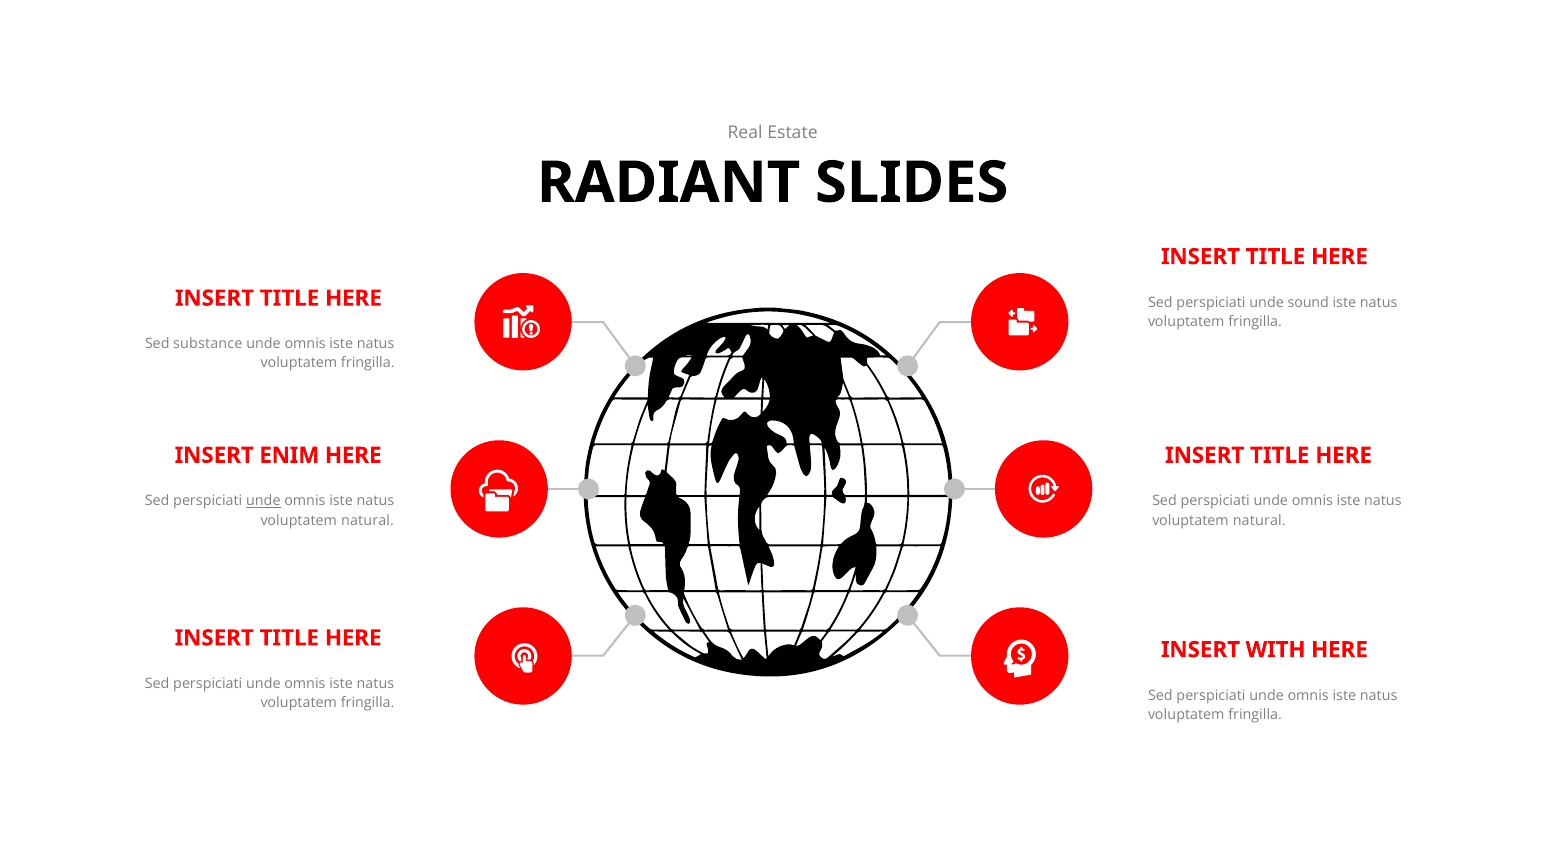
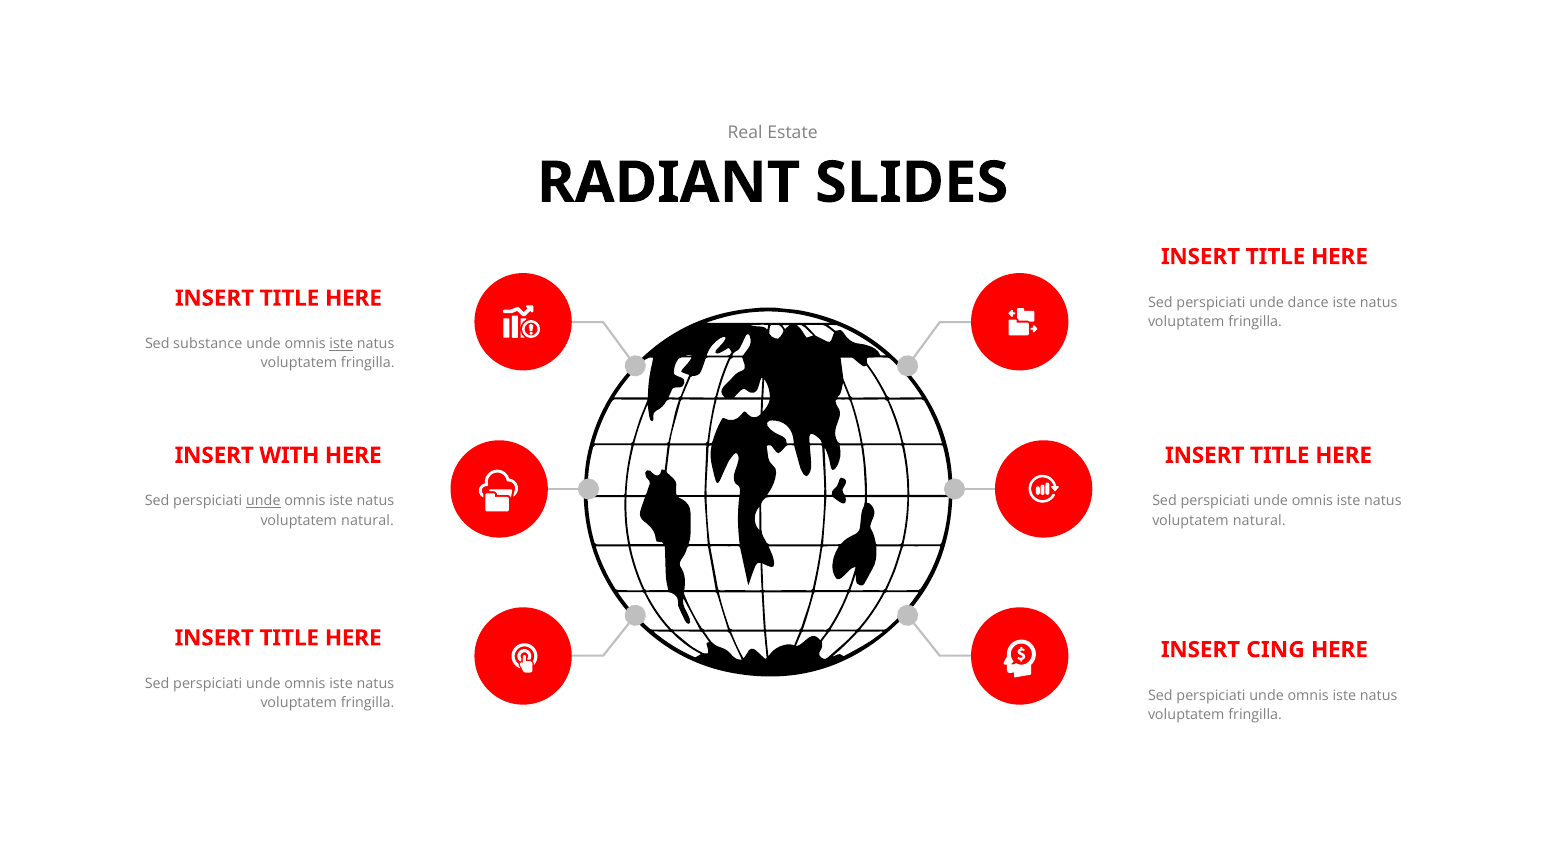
sound: sound -> dance
iste at (341, 344) underline: none -> present
ENIM: ENIM -> WITH
WITH: WITH -> CING
